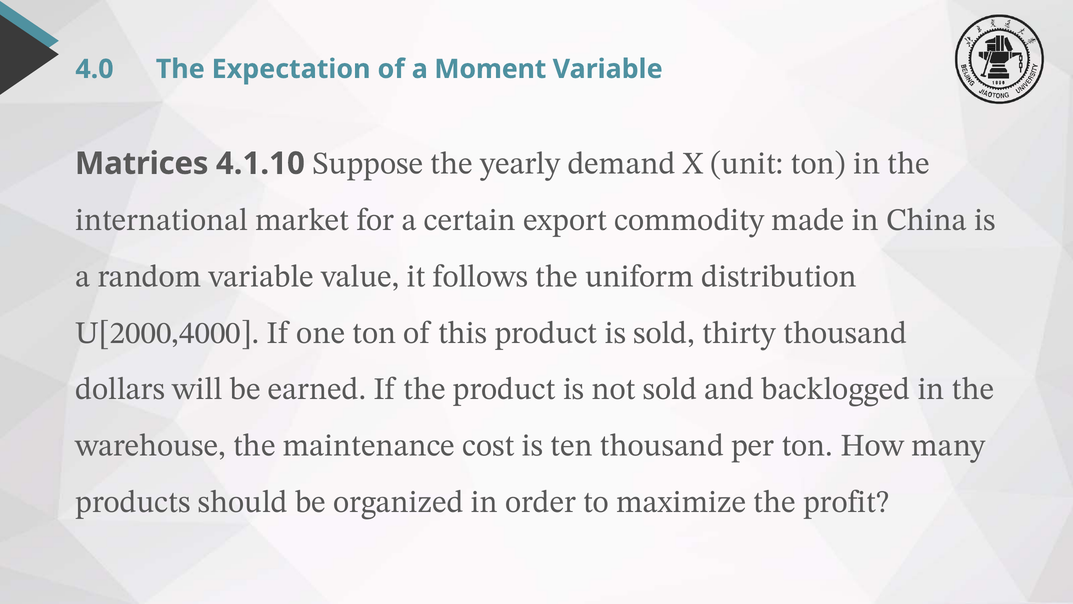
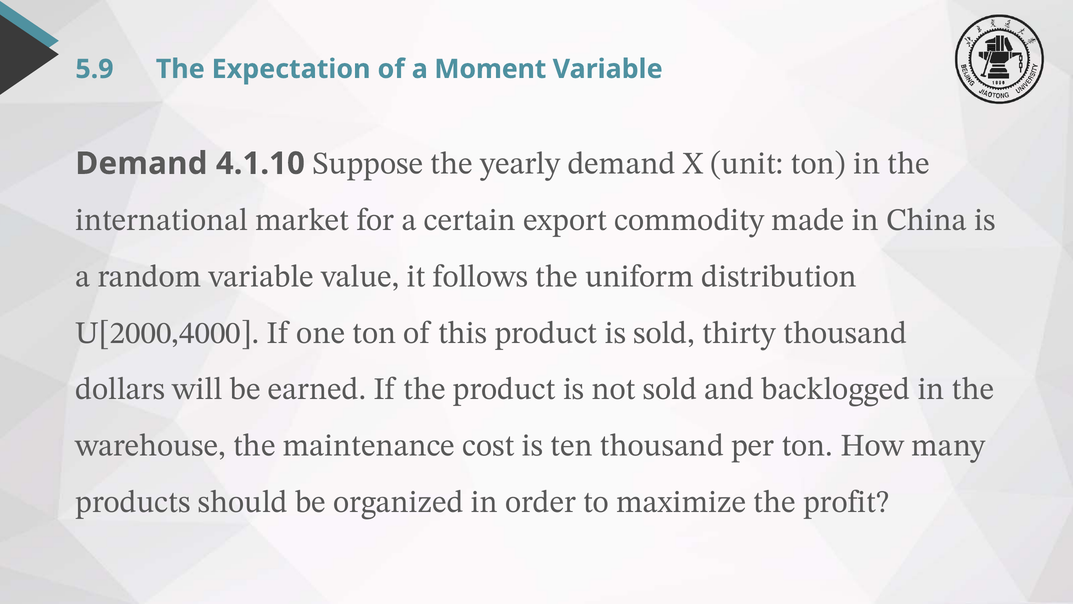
4.0: 4.0 -> 5.9
Matrices at (142, 163): Matrices -> Demand
